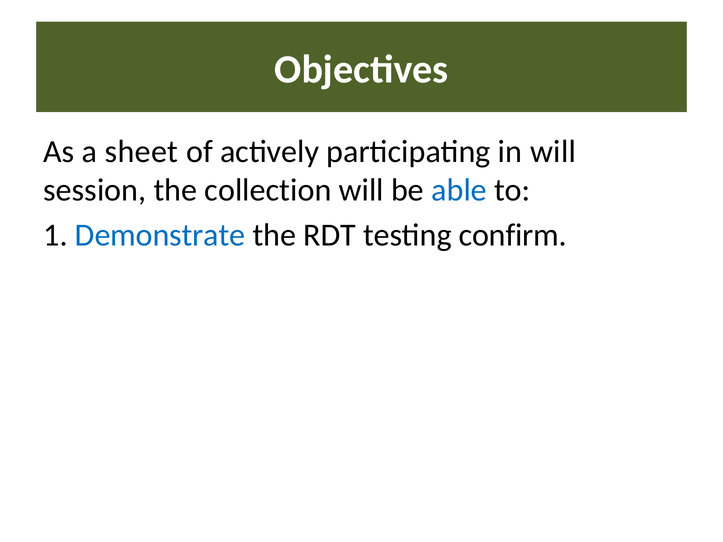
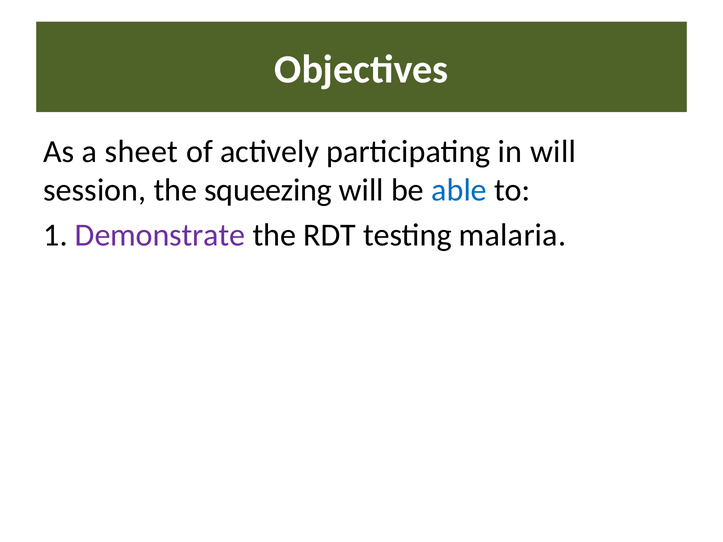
collection: collection -> squeezing
Demonstrate colour: blue -> purple
confirm: confirm -> malaria
